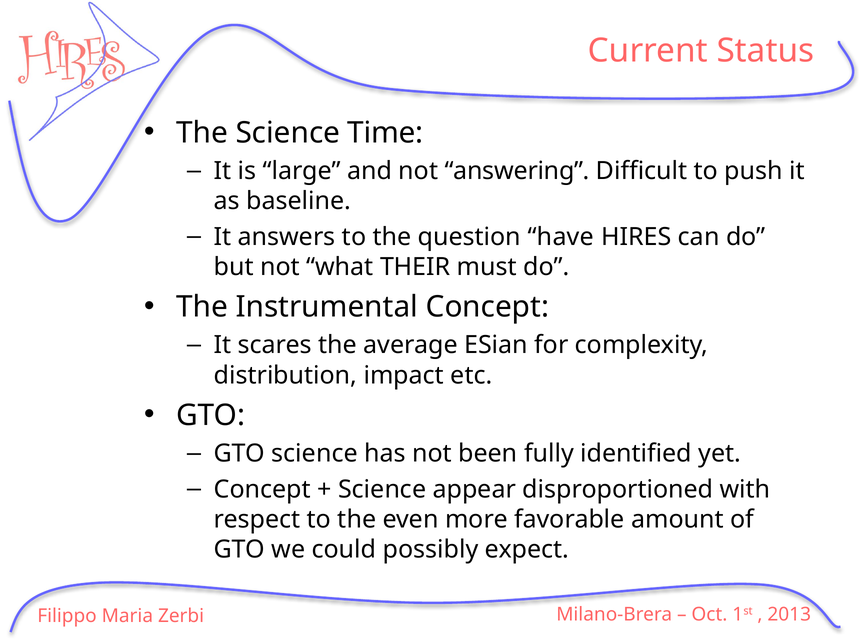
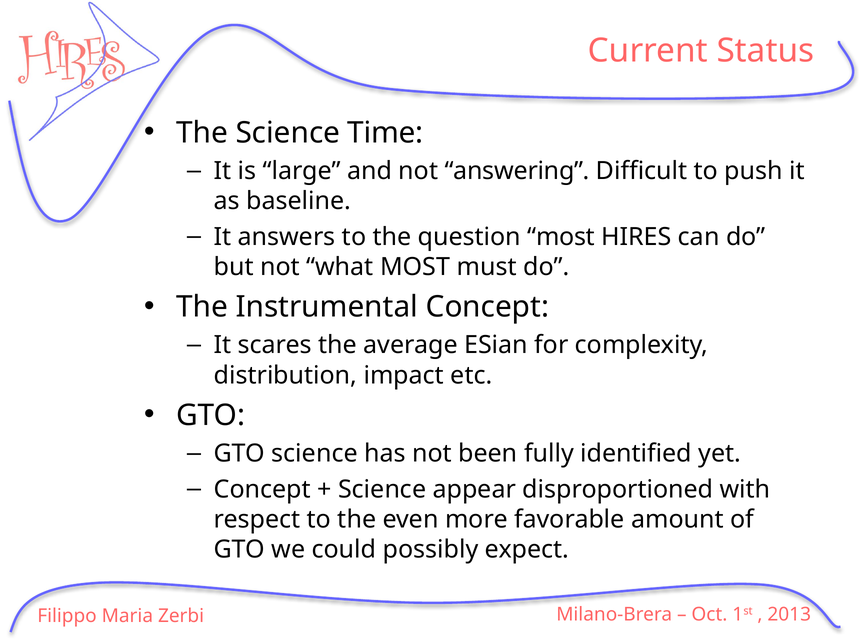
question have: have -> most
what THEIR: THEIR -> MOST
